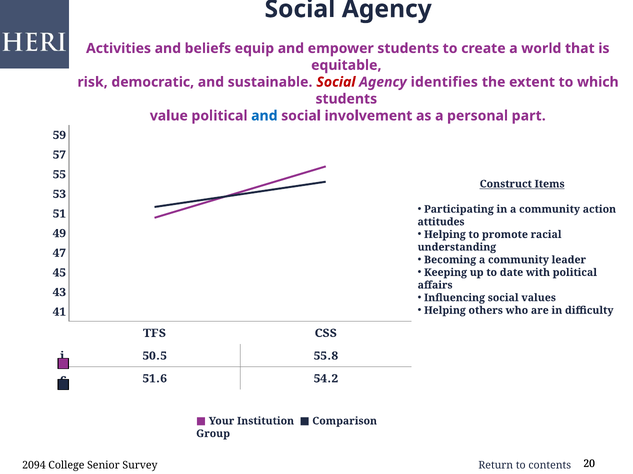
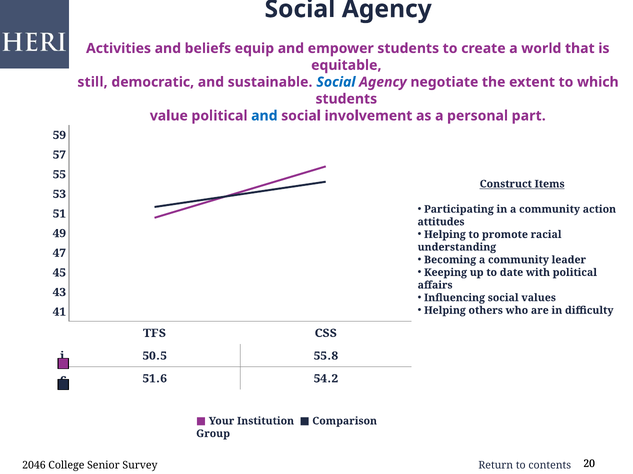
risk: risk -> still
Social at (336, 82) colour: red -> blue
identifies: identifies -> negotiate
2094: 2094 -> 2046
